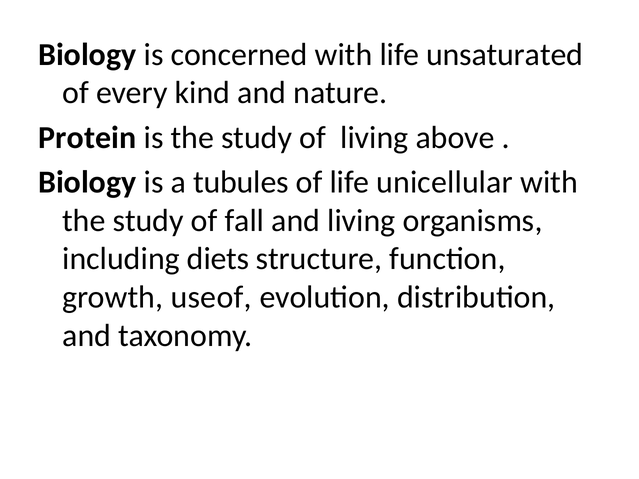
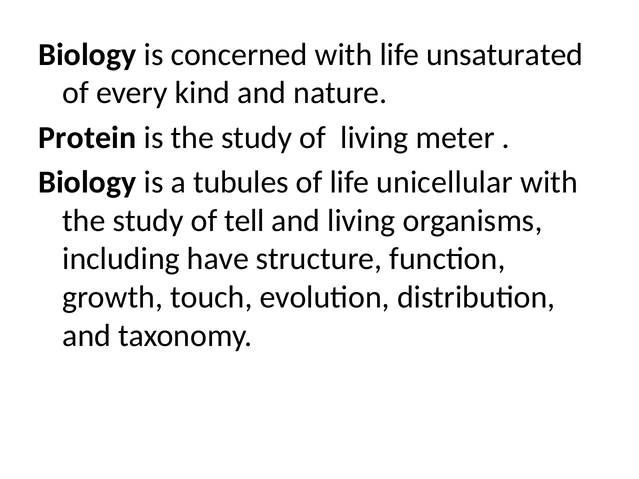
above: above -> meter
fall: fall -> tell
diets: diets -> have
useof: useof -> touch
